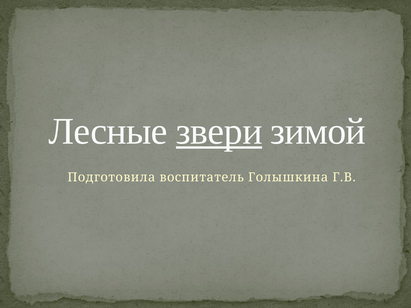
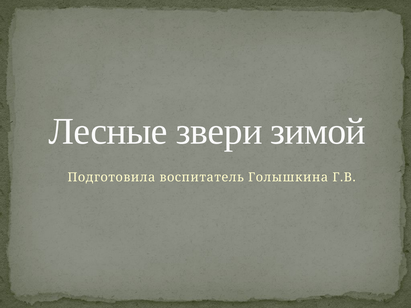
звери underline: present -> none
